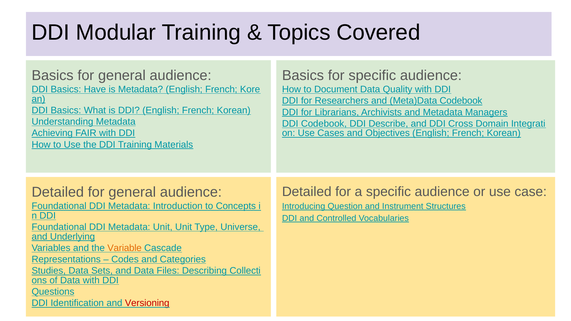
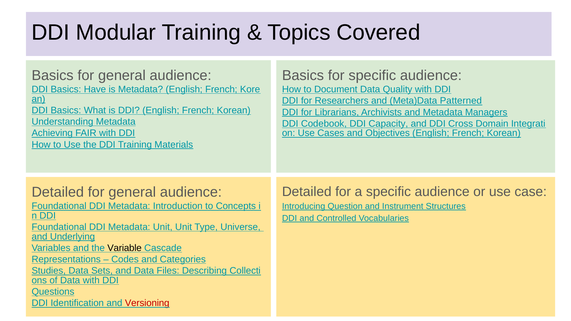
Meta)Data Codebook: Codebook -> Patterned
Describe: Describe -> Capacity
Variable colour: orange -> black
